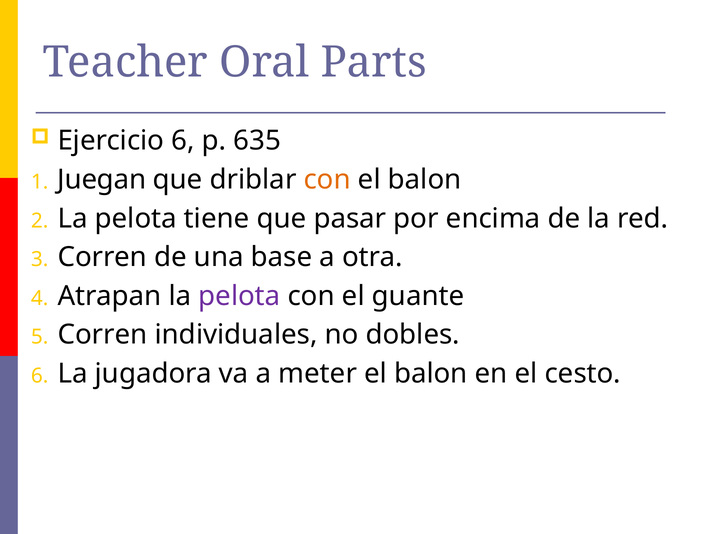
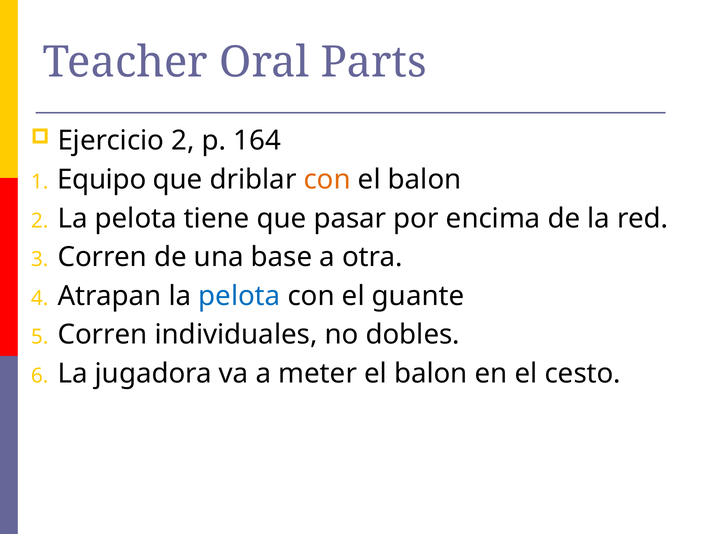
Ejercicio 6: 6 -> 2
635: 635 -> 164
Juegan: Juegan -> Equipo
pelota at (239, 296) colour: purple -> blue
